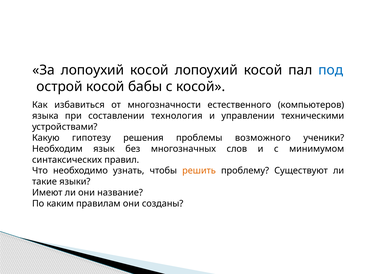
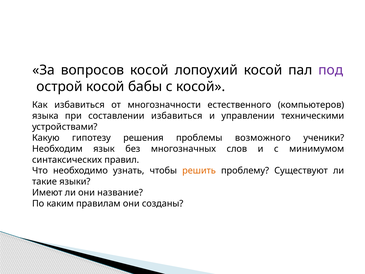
За лопоухий: лопоухий -> вопросов
под colour: blue -> purple
составлении технология: технология -> избавиться
